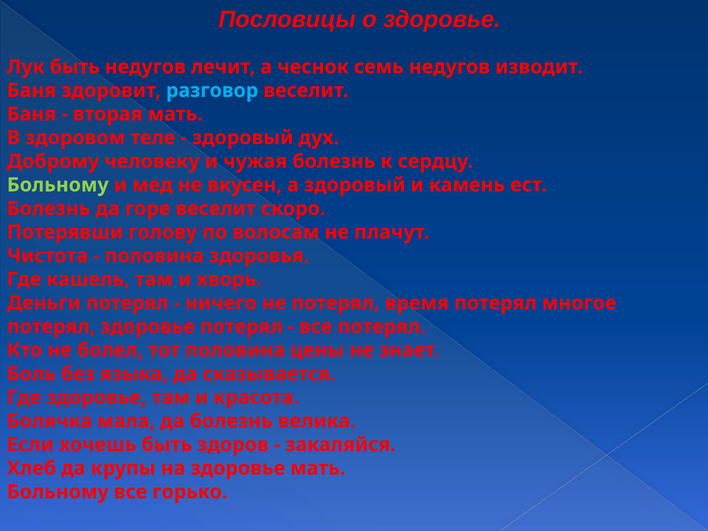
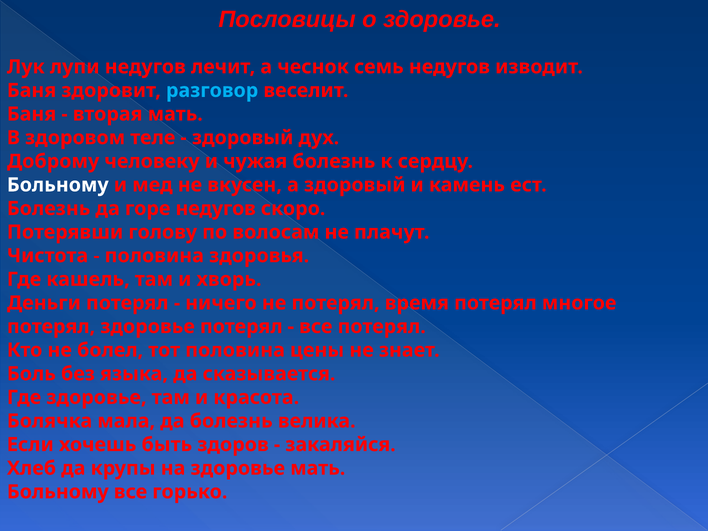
Лук быть: быть -> лупи
Больному at (58, 185) colour: light green -> white
горе веселит: веселит -> недугов
